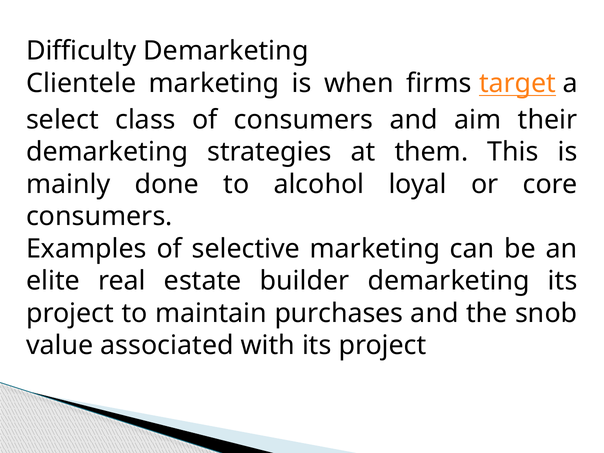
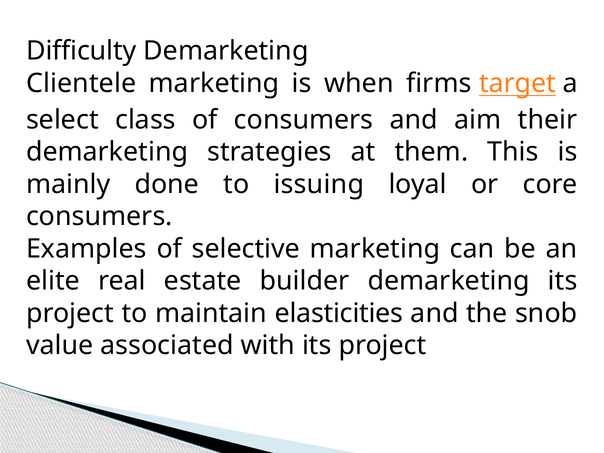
alcohol: alcohol -> issuing
purchases: purchases -> elasticities
